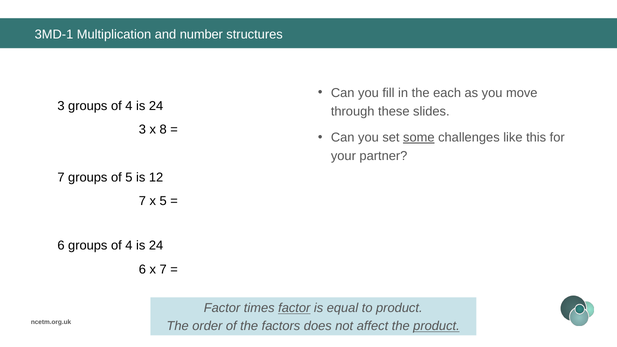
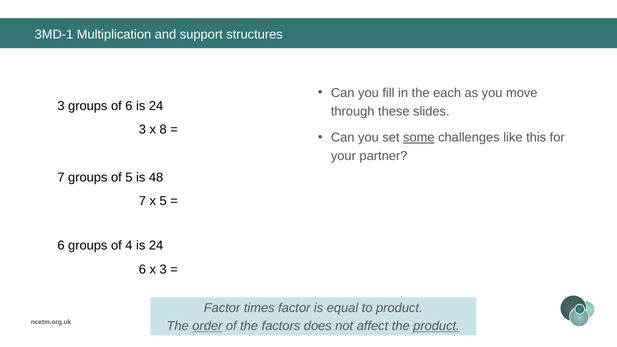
number: number -> support
3 groups of 4: 4 -> 6
12: 12 -> 48
6 x 7: 7 -> 3
factor at (294, 308) underline: present -> none
order underline: none -> present
